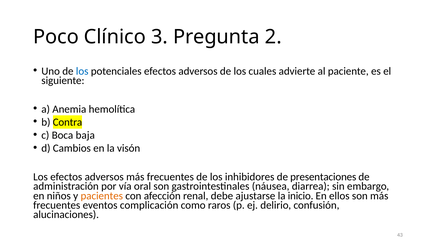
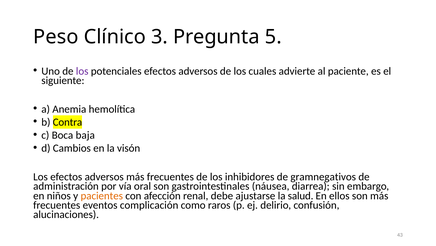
Poco: Poco -> Peso
2: 2 -> 5
los at (82, 71) colour: blue -> purple
presentaciones: presentaciones -> gramnegativos
inicio: inicio -> salud
